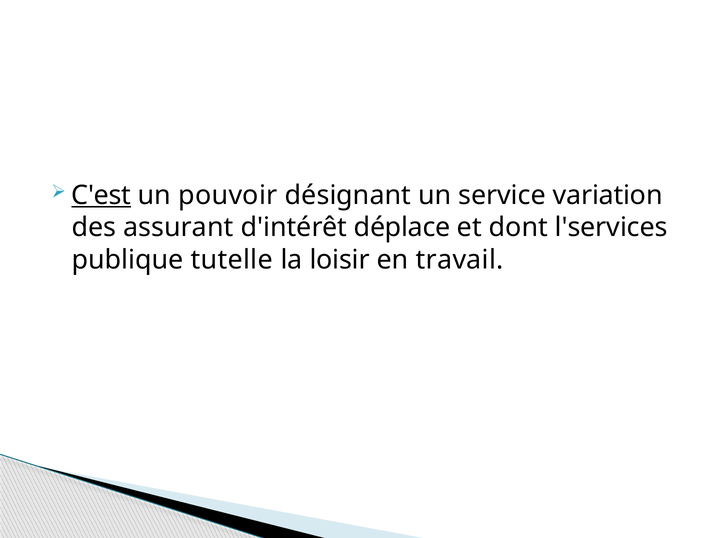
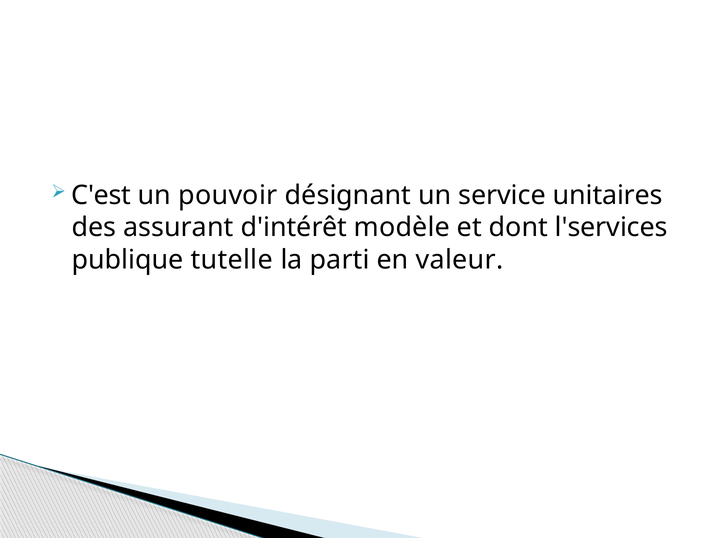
C'est underline: present -> none
variation: variation -> unitaires
déplace: déplace -> modèle
loisir: loisir -> parti
travail: travail -> valeur
